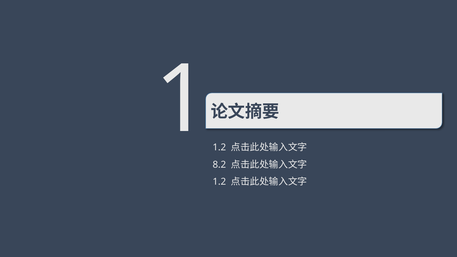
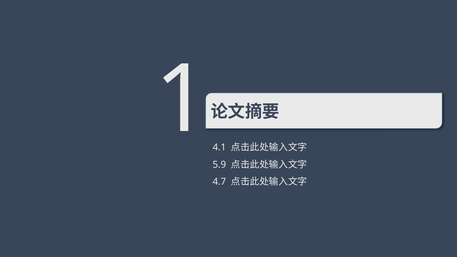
1.2 at (219, 148): 1.2 -> 4.1
8.2: 8.2 -> 5.9
1.2 at (219, 182): 1.2 -> 4.7
